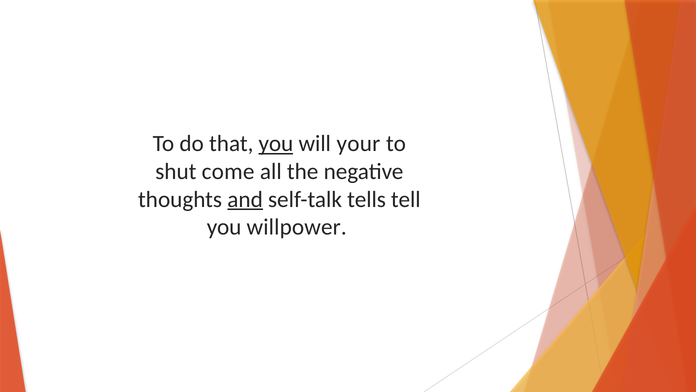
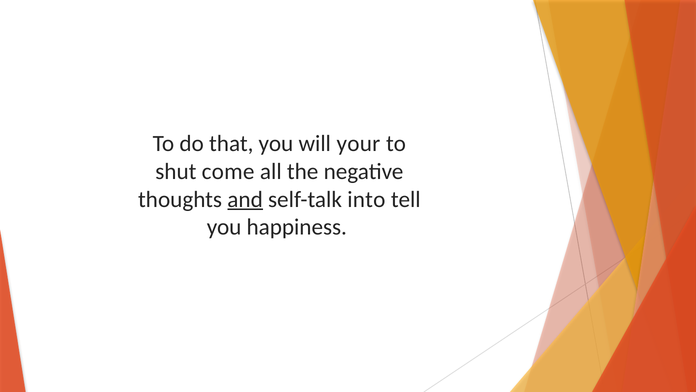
you at (276, 144) underline: present -> none
tells: tells -> into
willpower: willpower -> happiness
